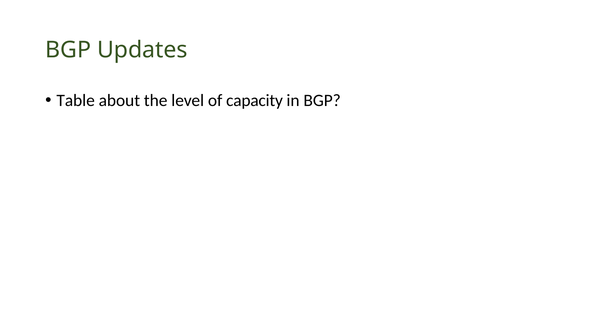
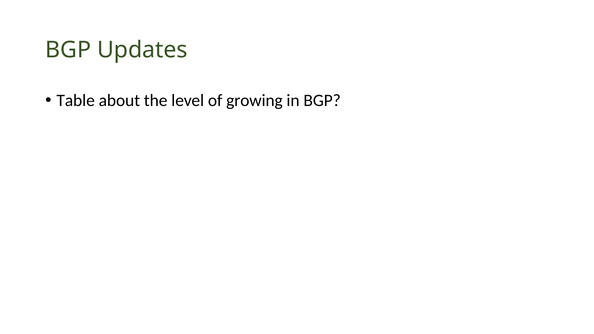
capacity: capacity -> growing
